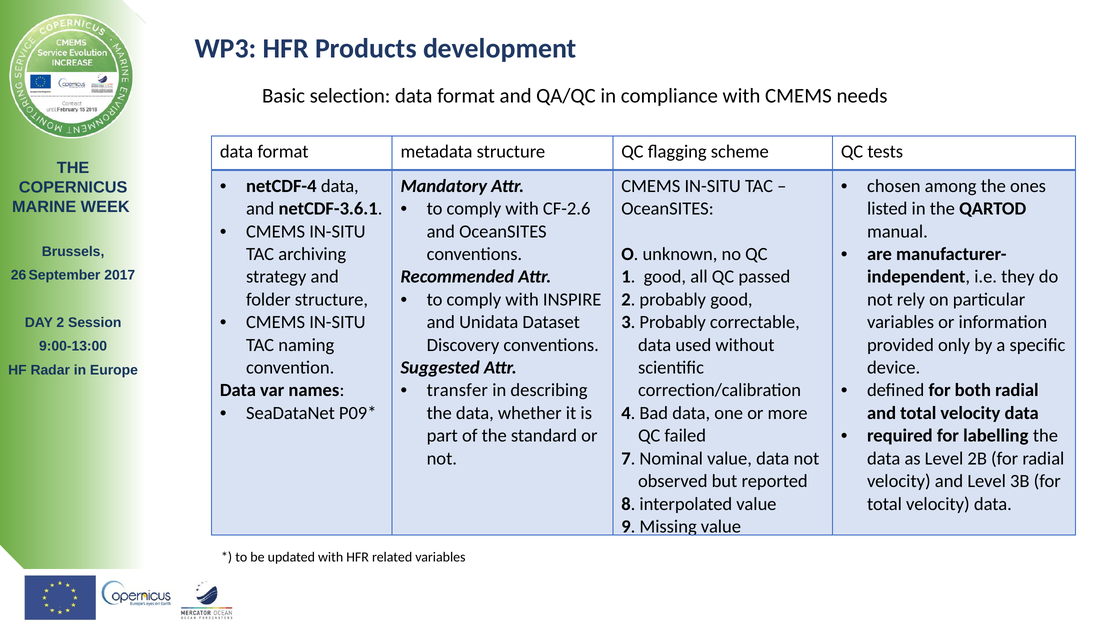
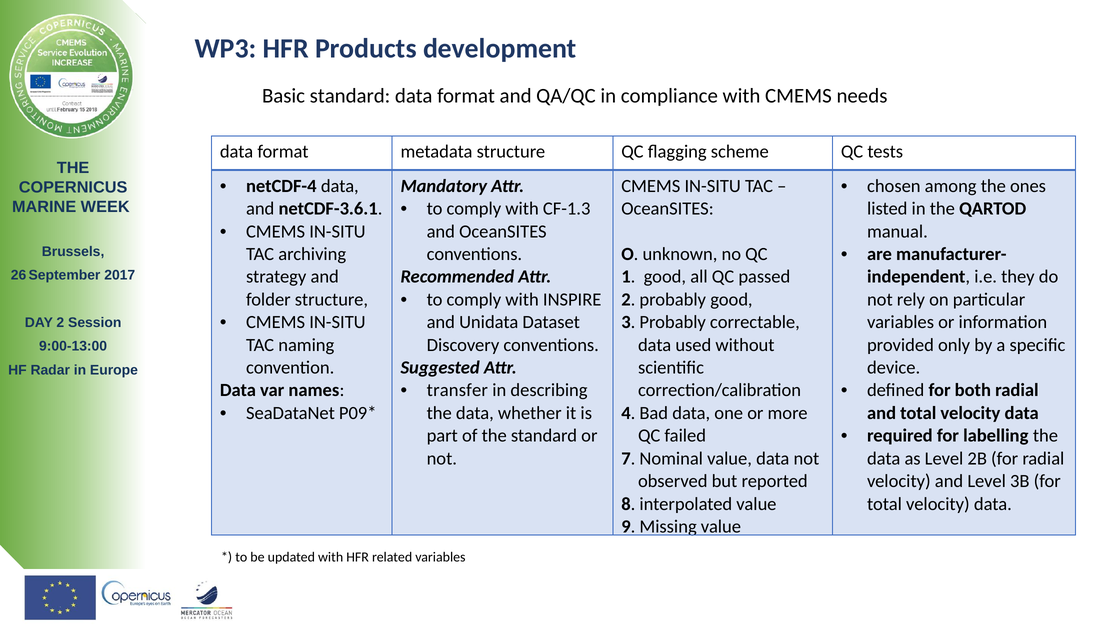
Basic selection: selection -> standard
CF-2.6: CF-2.6 -> CF-1.3
